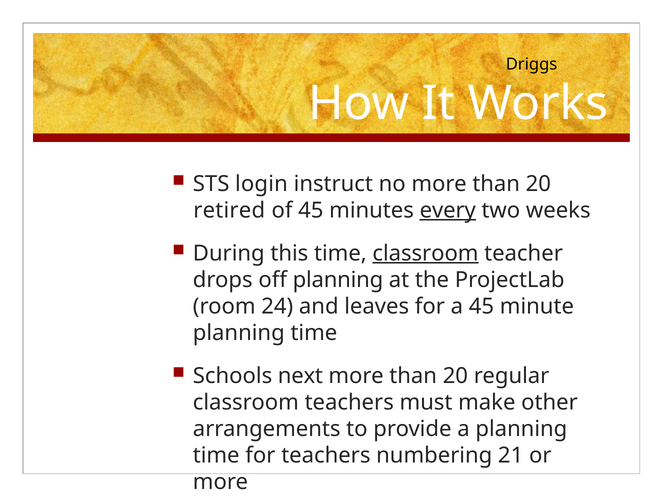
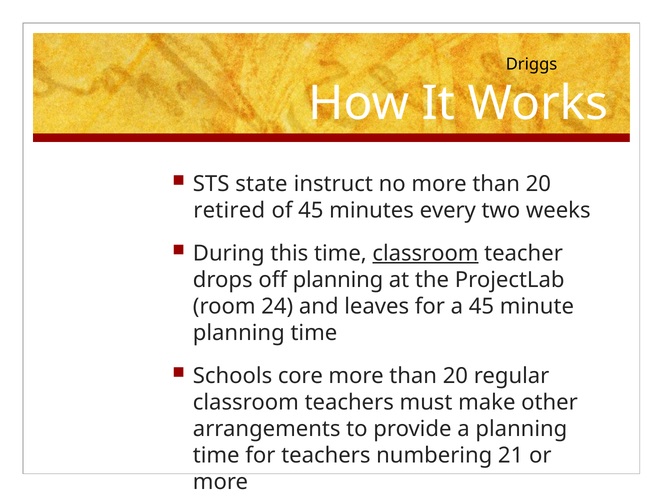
login: login -> state
every underline: present -> none
next: next -> core
